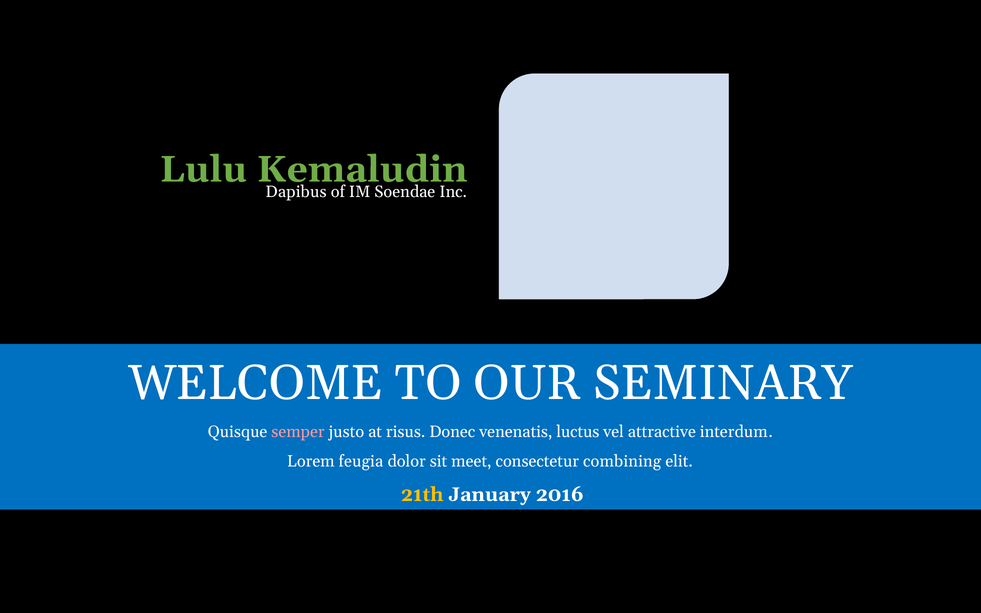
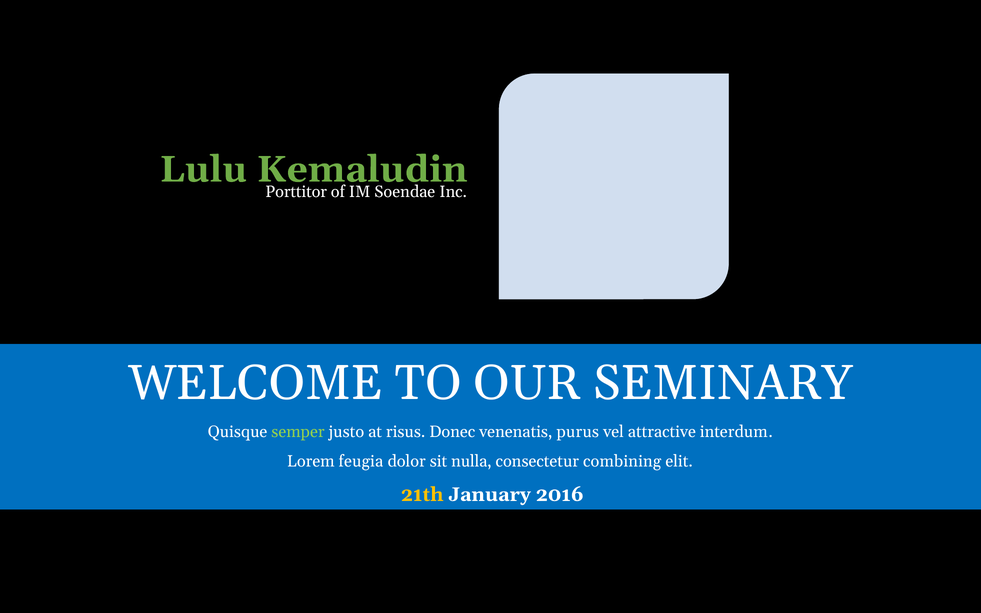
Dapibus: Dapibus -> Porttitor
semper colour: pink -> light green
luctus: luctus -> purus
meet: meet -> nulla
